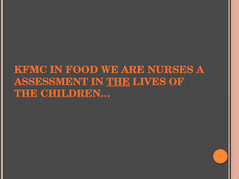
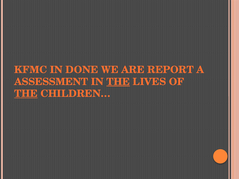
FOOD: FOOD -> DONE
NURSES: NURSES -> REPORT
THE at (26, 94) underline: none -> present
